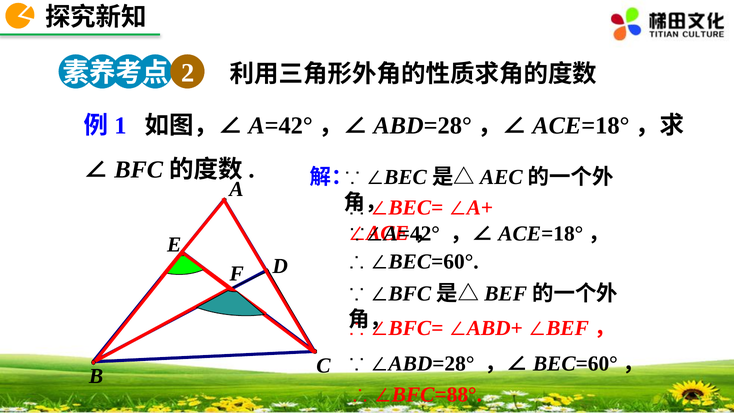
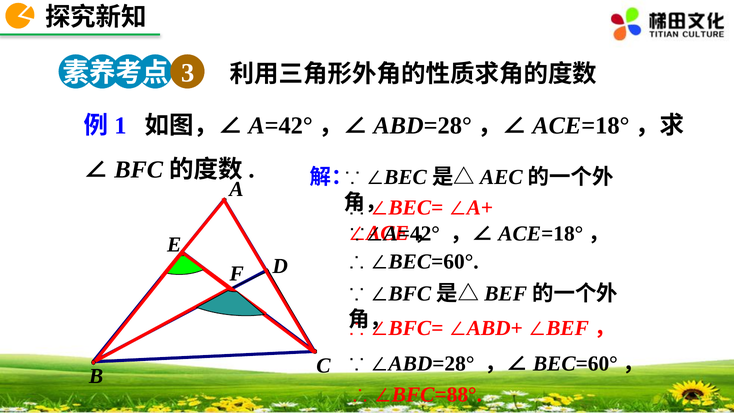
2: 2 -> 3
